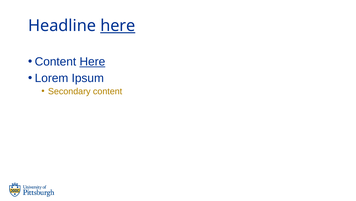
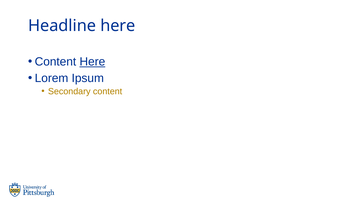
here at (118, 26) underline: present -> none
